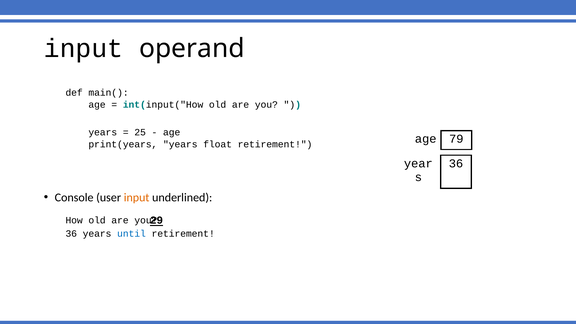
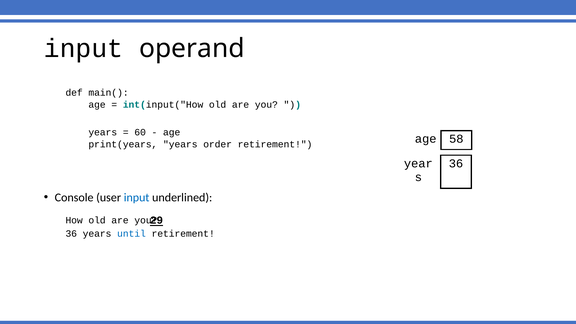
25: 25 -> 60
79: 79 -> 58
float: float -> order
input at (137, 197) colour: orange -> blue
